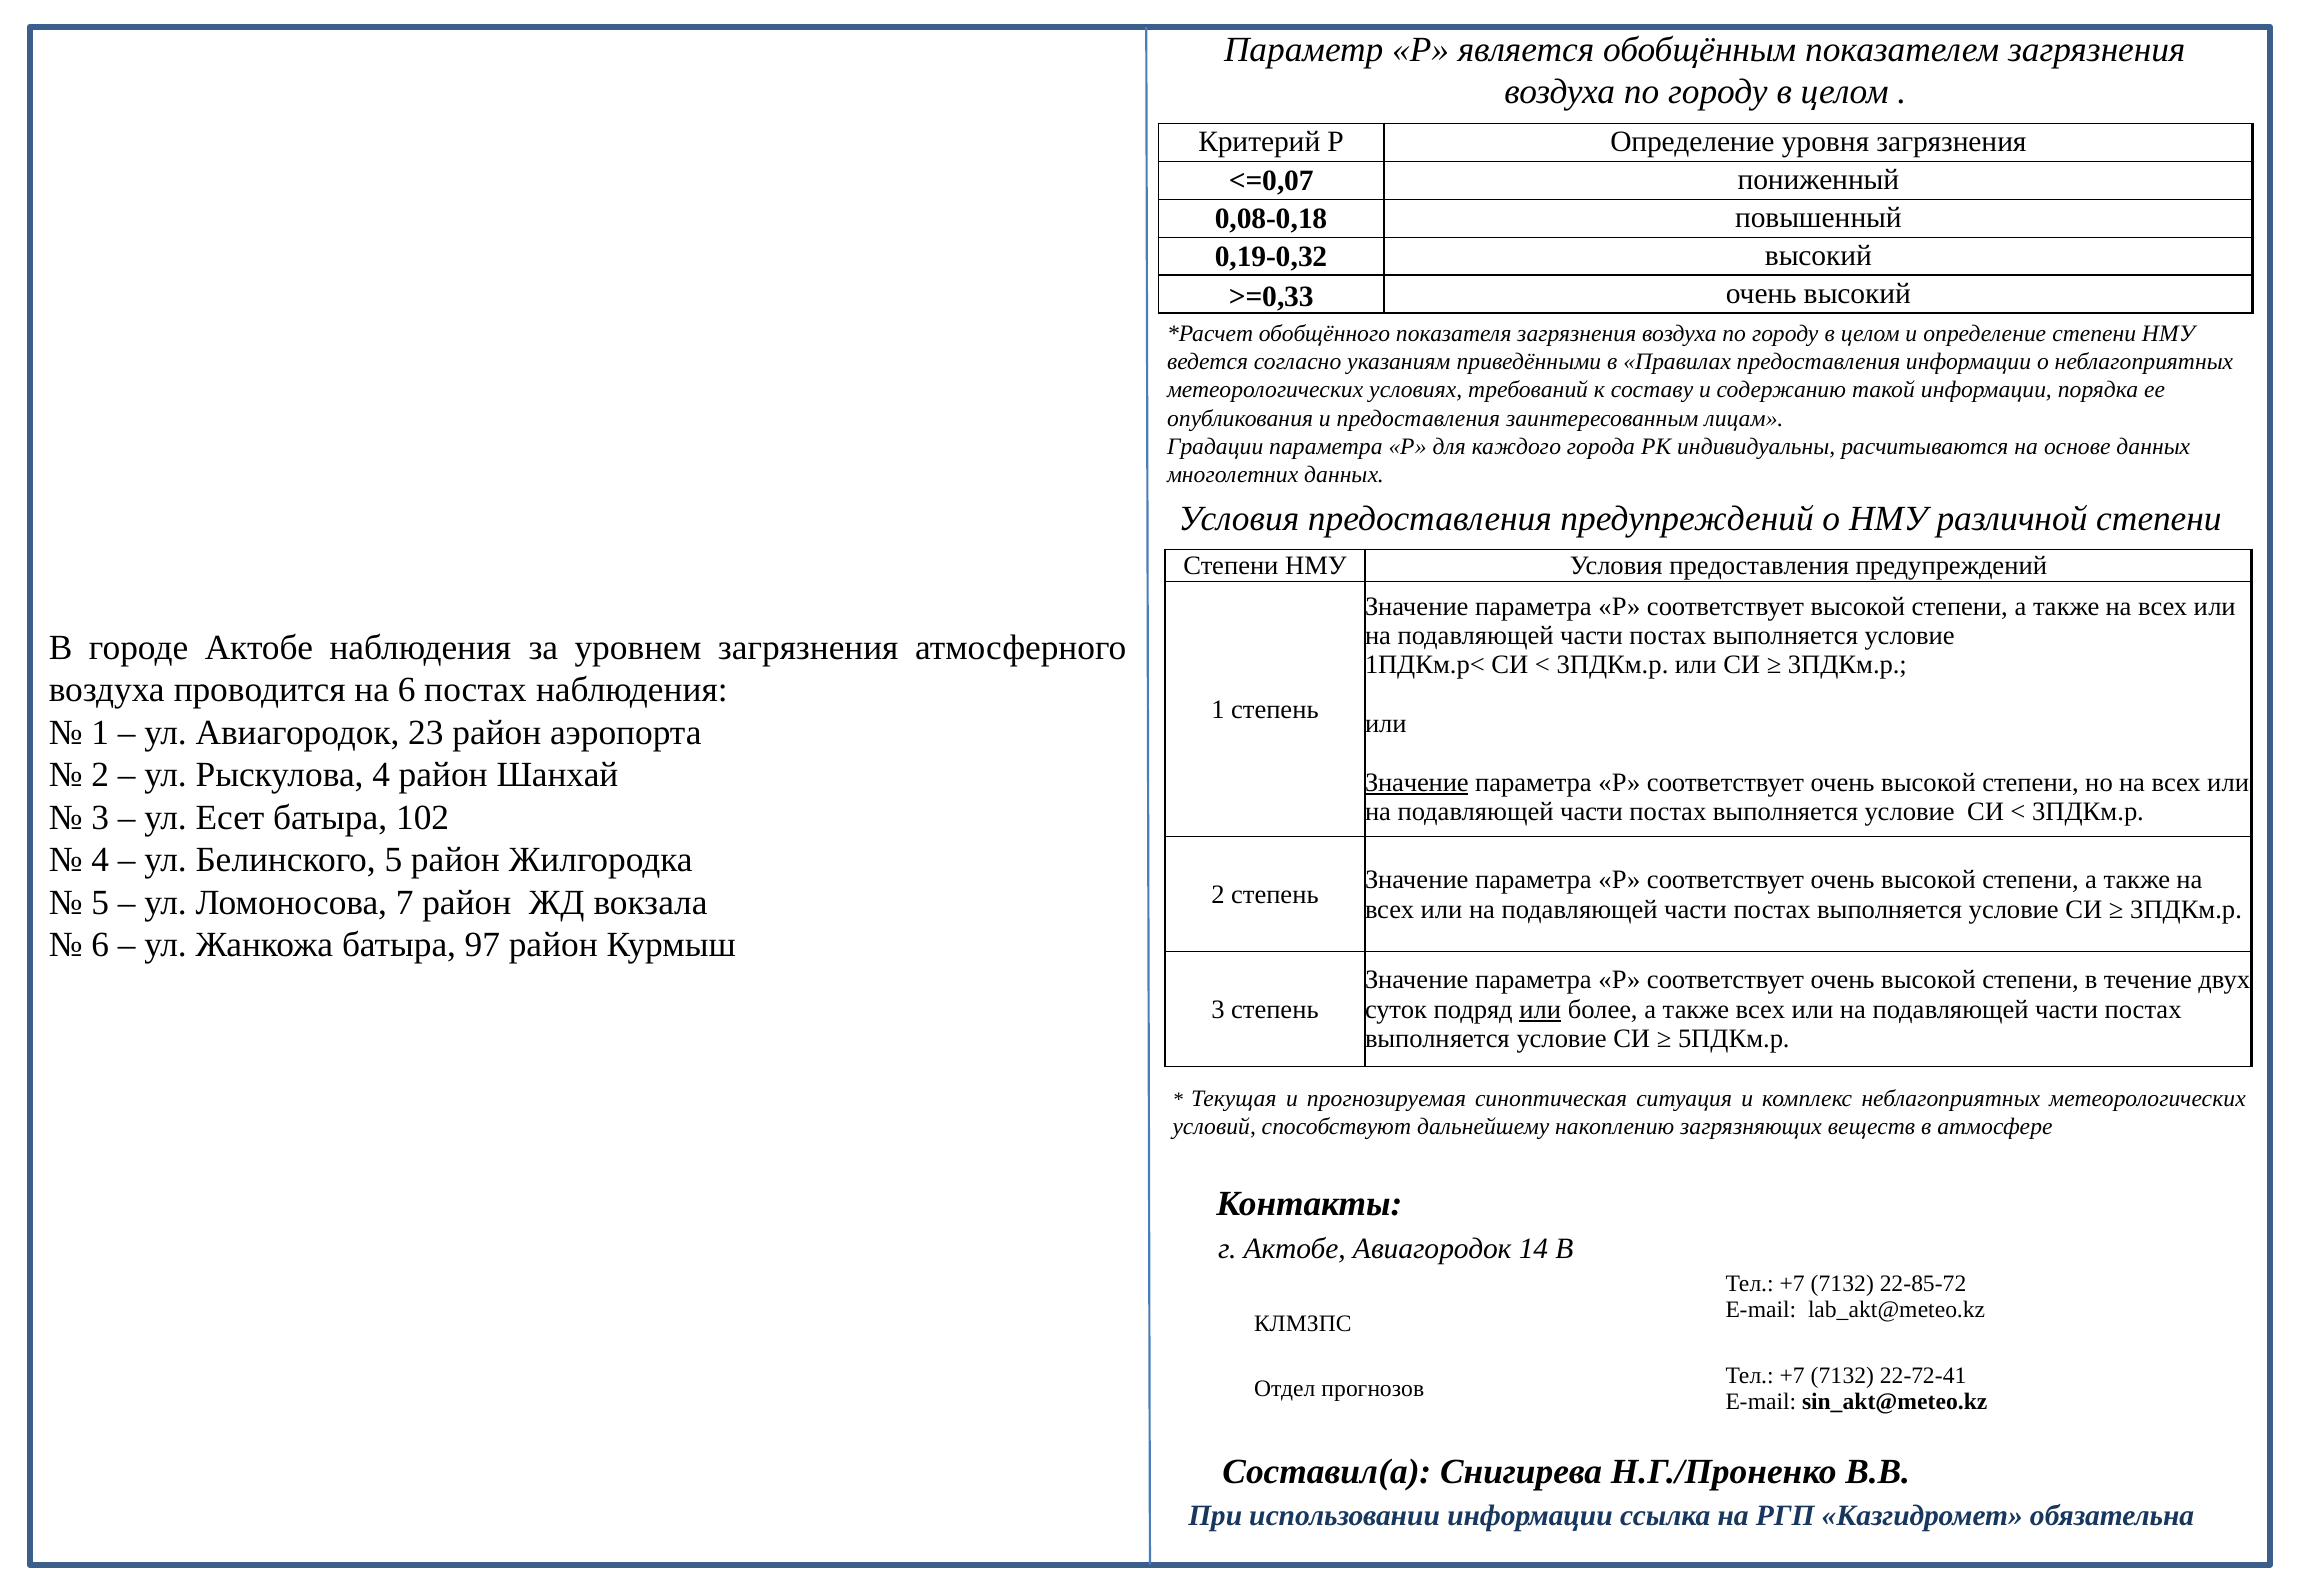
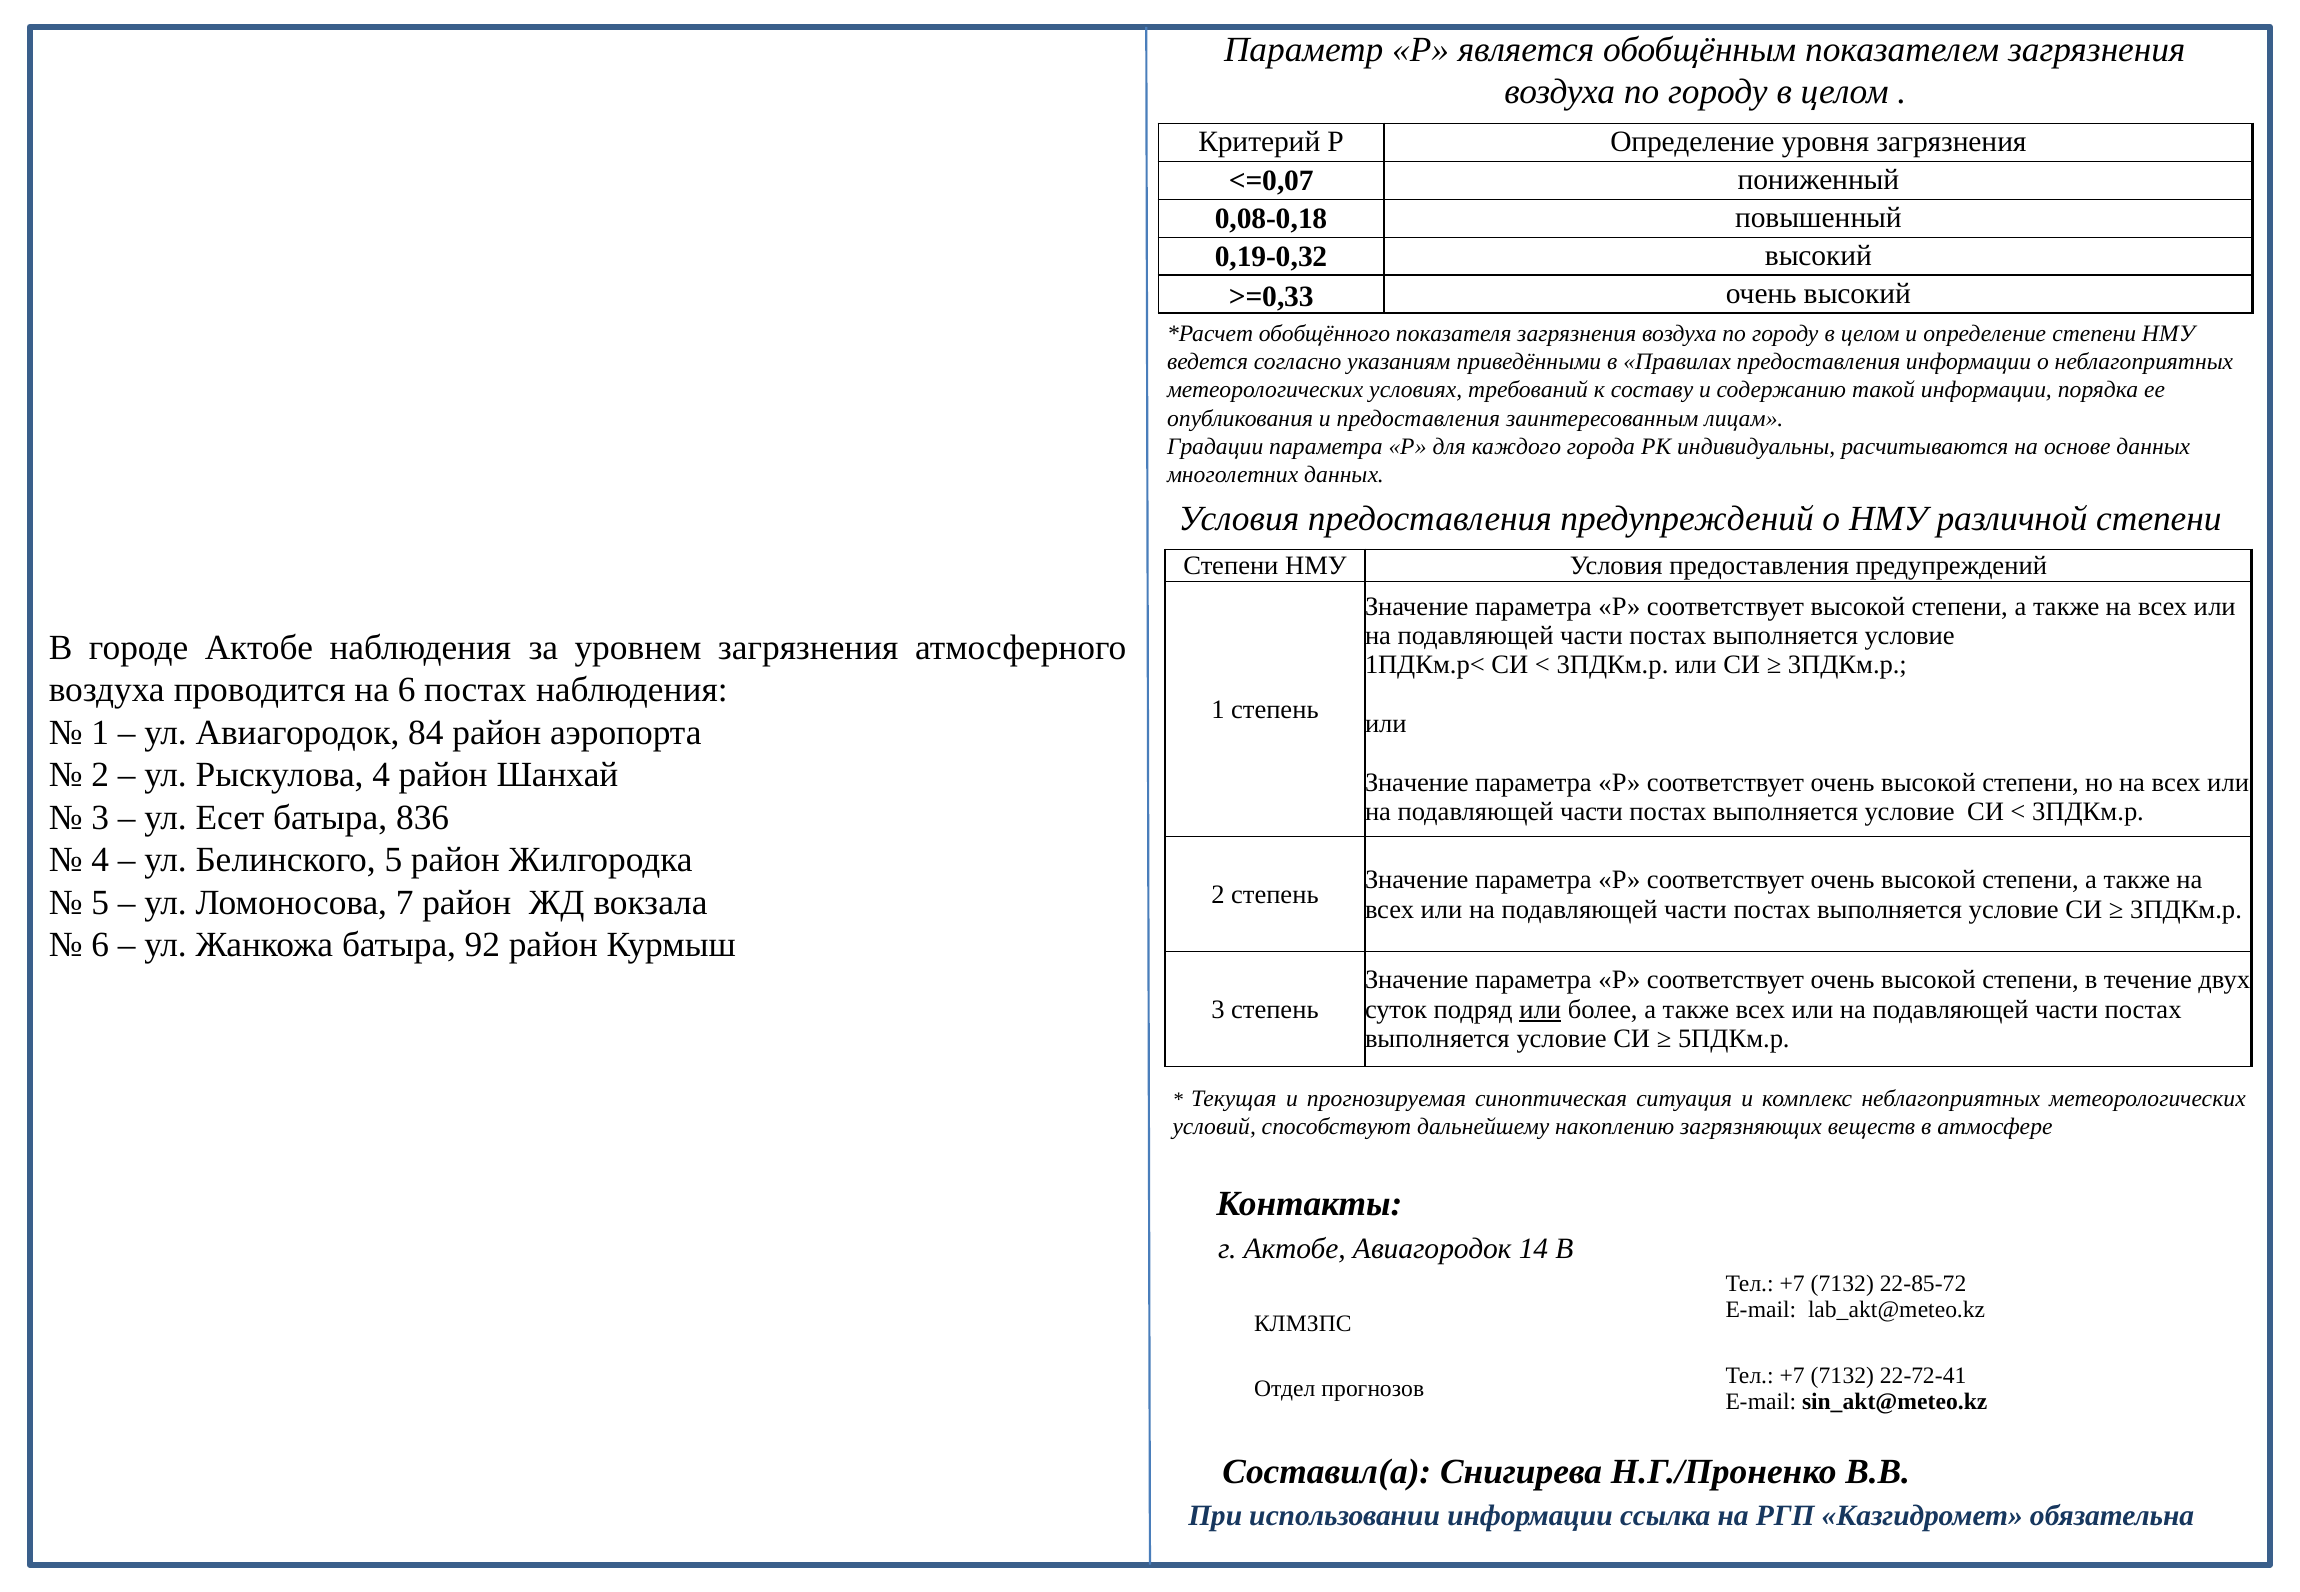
23: 23 -> 84
Значение at (1417, 783) underline: present -> none
102: 102 -> 836
97: 97 -> 92
